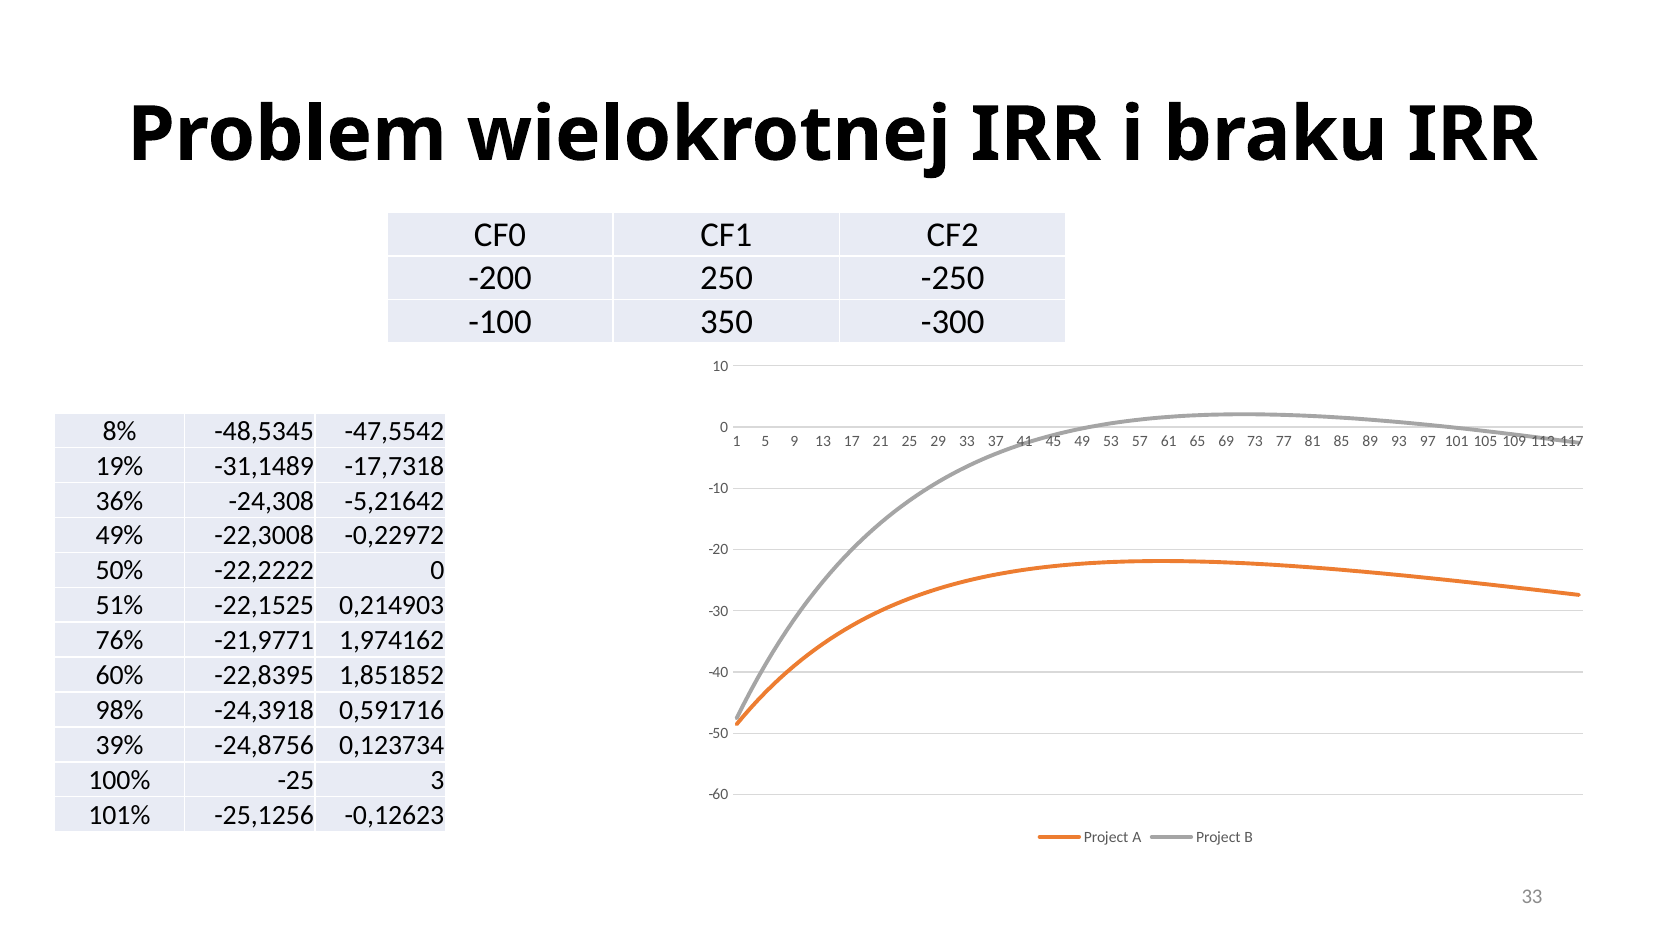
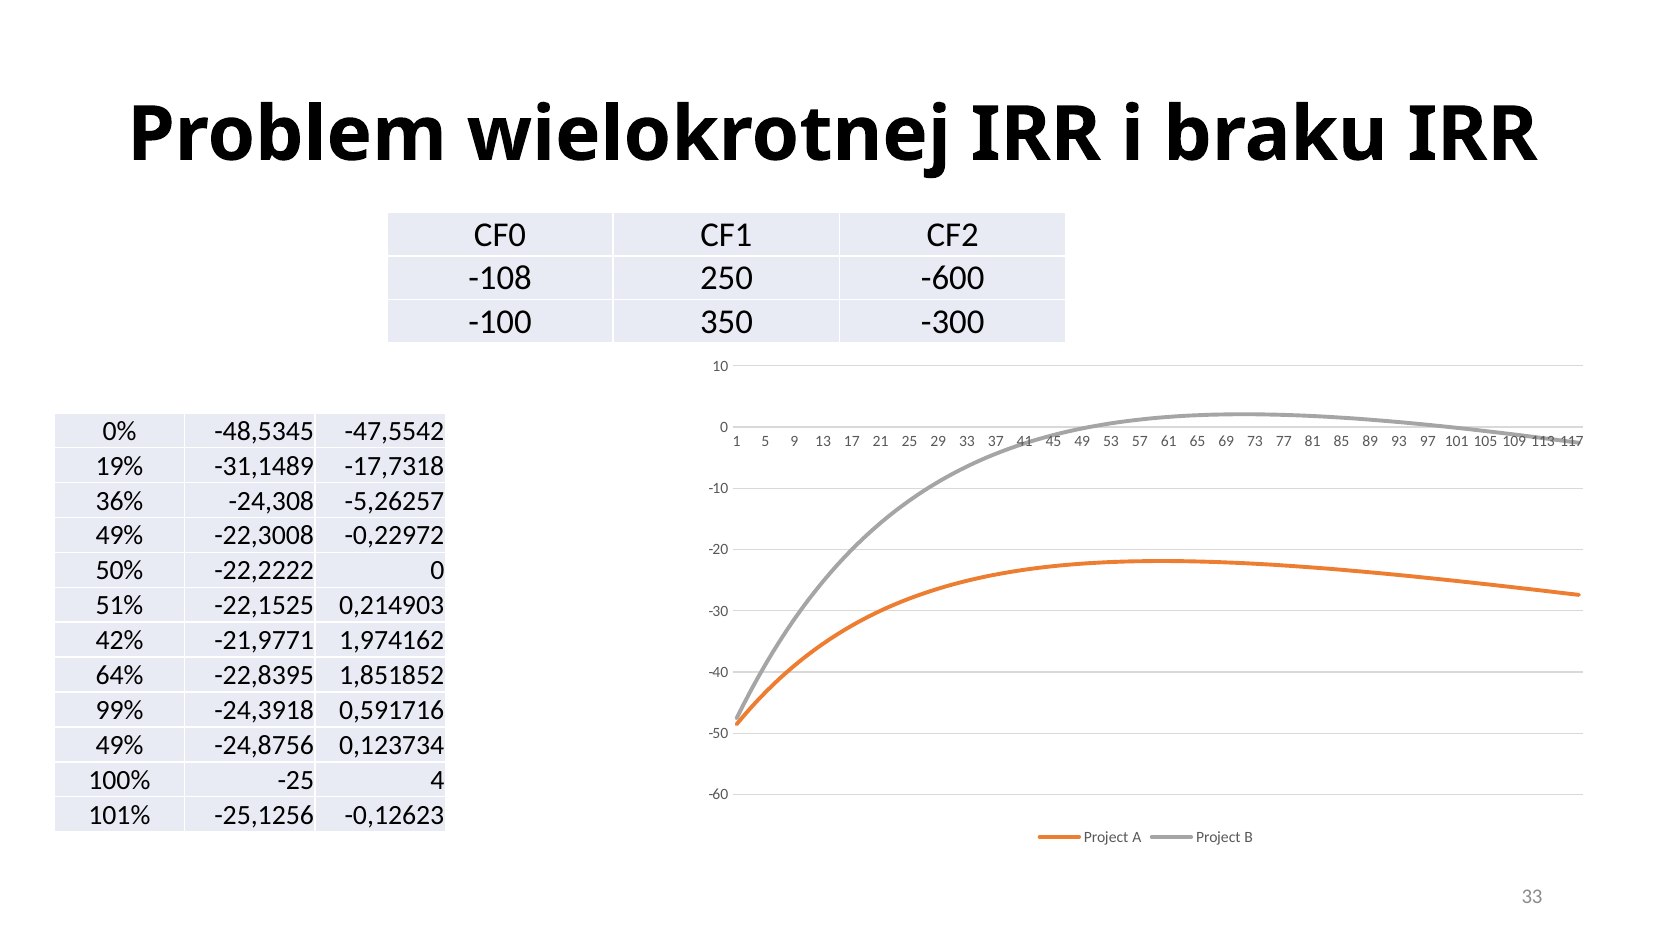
-200: -200 -> -108
-250: -250 -> -600
8%: 8% -> 0%
-5,21642: -5,21642 -> -5,26257
76%: 76% -> 42%
60%: 60% -> 64%
98%: 98% -> 99%
39% at (119, 745): 39% -> 49%
3: 3 -> 4
